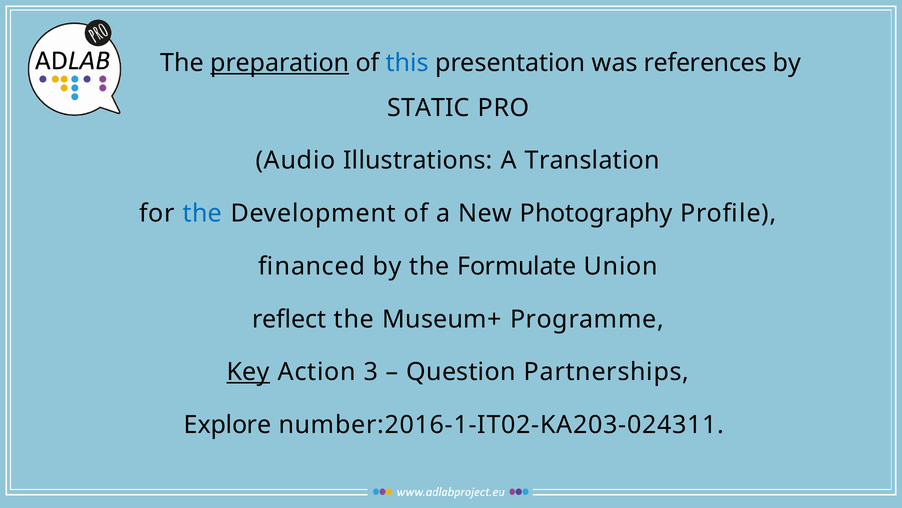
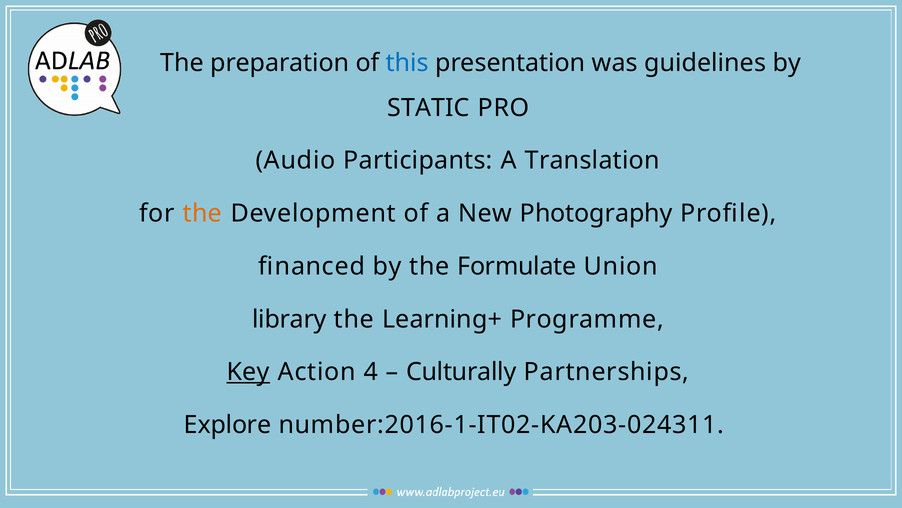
preparation underline: present -> none
references: references -> guidelines
Illustrations: Illustrations -> Participants
the at (202, 213) colour: blue -> orange
reflect: reflect -> library
Museum+: Museum+ -> Learning+
3: 3 -> 4
Question: Question -> Culturally
